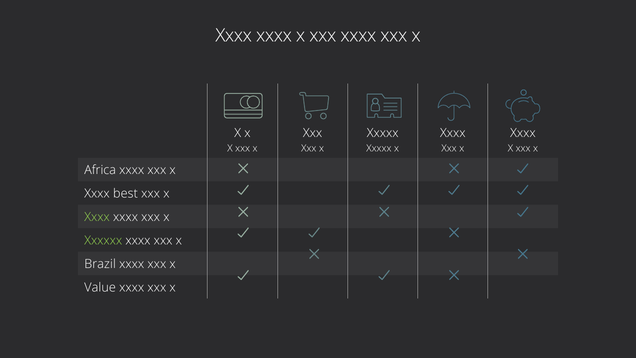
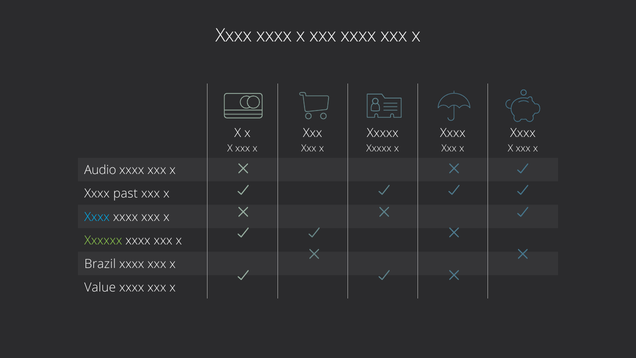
Africa: Africa -> Audio
best: best -> past
Xxxx at (97, 217) colour: light green -> light blue
